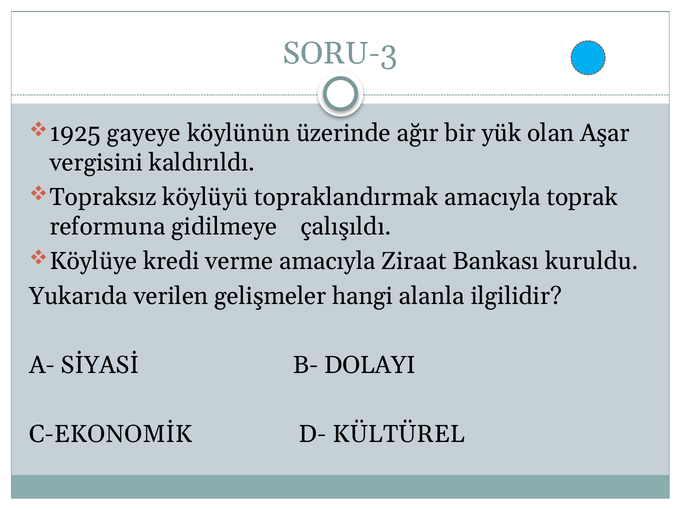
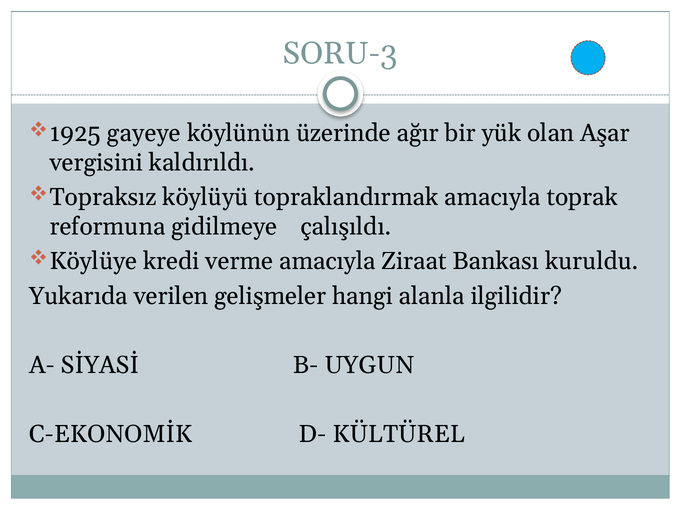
DOLAYI: DOLAYI -> UYGUN
